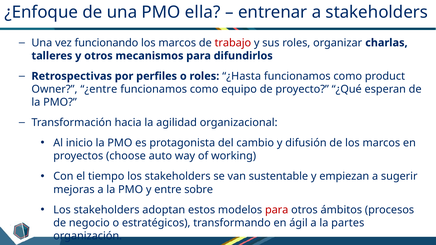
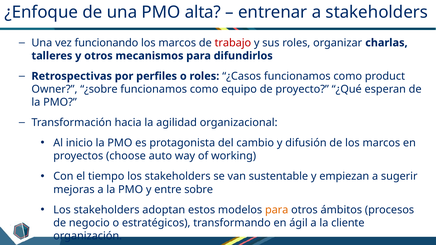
ella: ella -> alta
¿Hasta: ¿Hasta -> ¿Casos
¿entre: ¿entre -> ¿sobre
para at (277, 210) colour: red -> orange
partes: partes -> cliente
